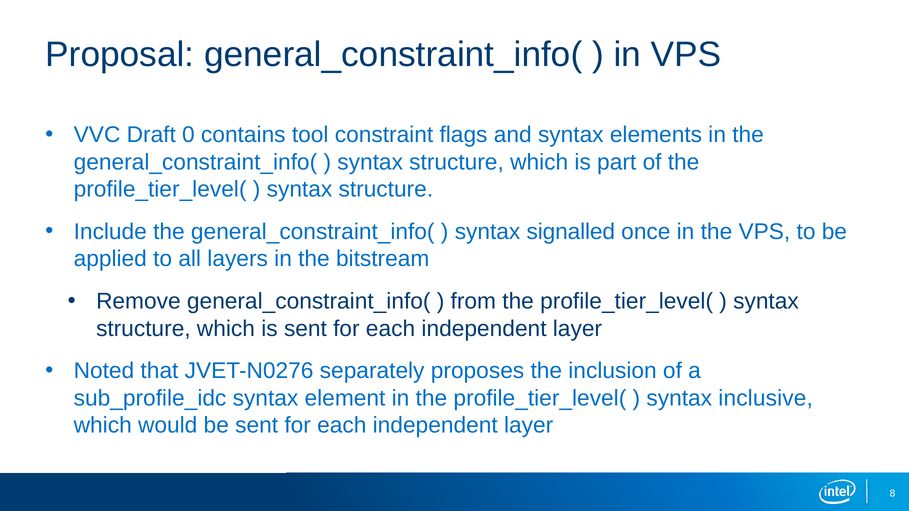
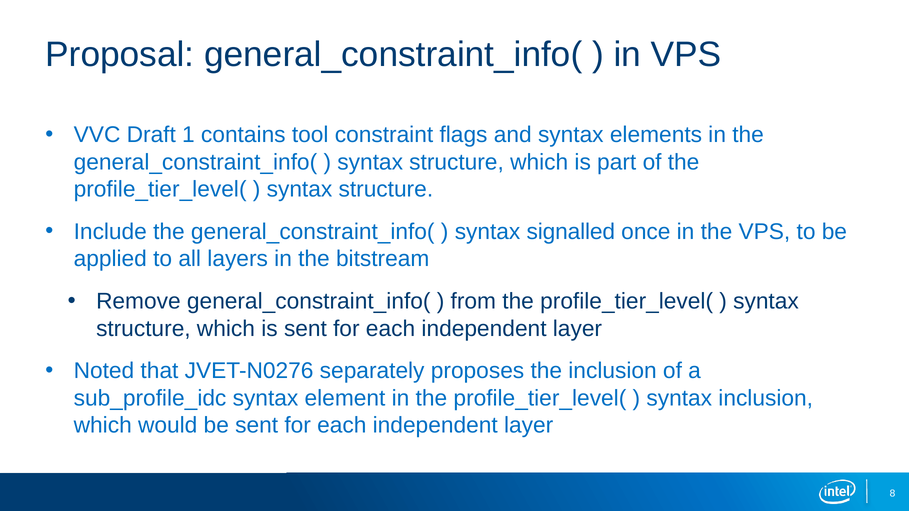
0: 0 -> 1
syntax inclusive: inclusive -> inclusion
